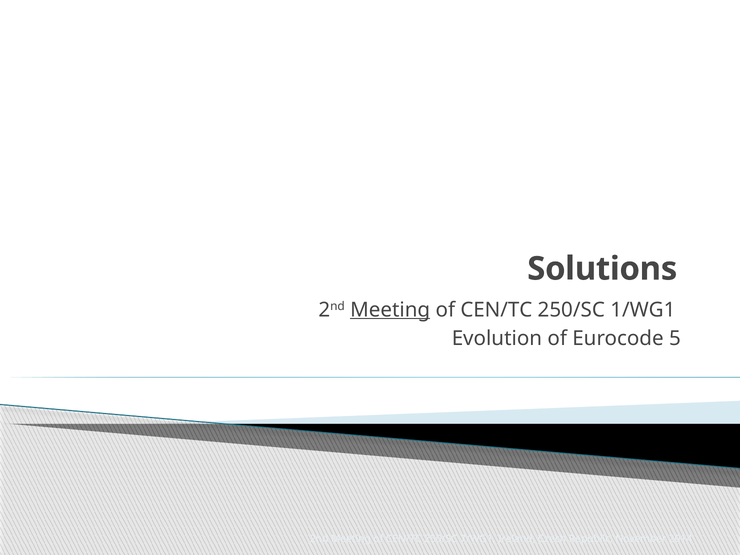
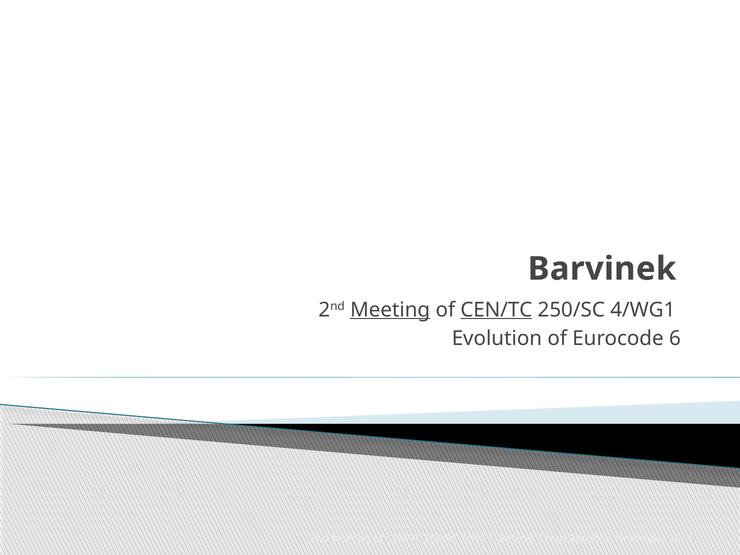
Solutions: Solutions -> Barvinek
CEN/TC at (496, 310) underline: none -> present
1/WG1: 1/WG1 -> 4/WG1
5: 5 -> 6
